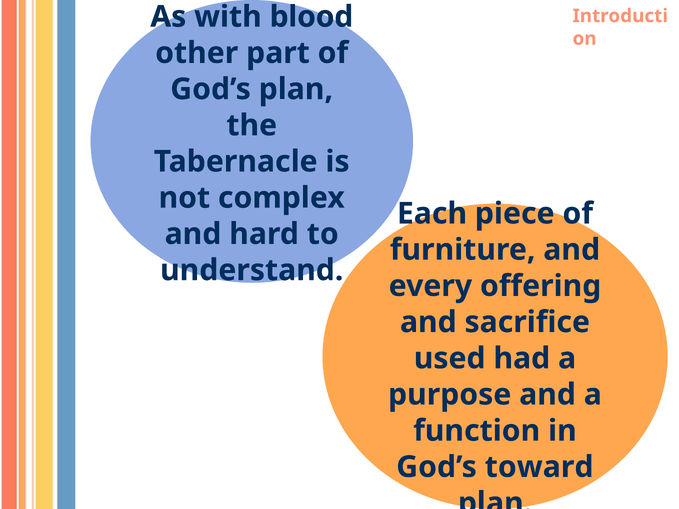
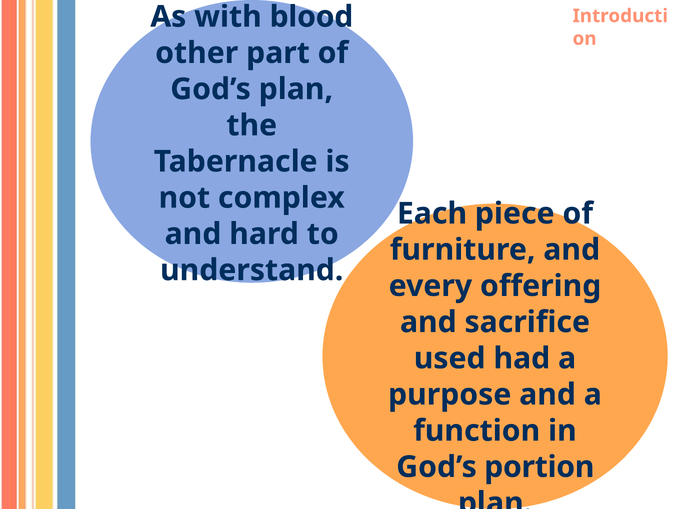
toward: toward -> portion
